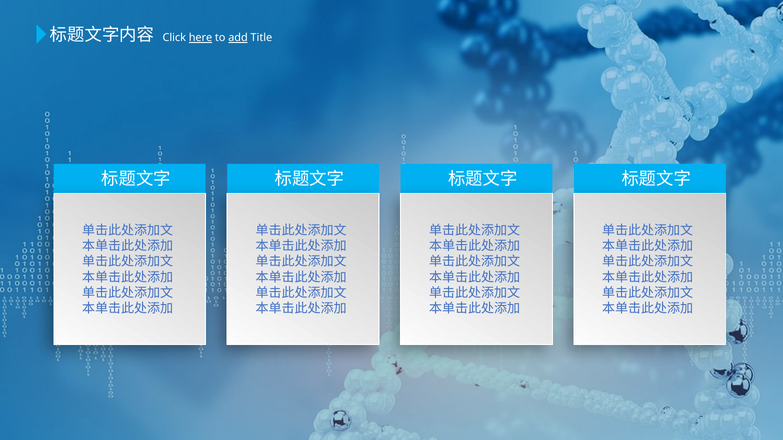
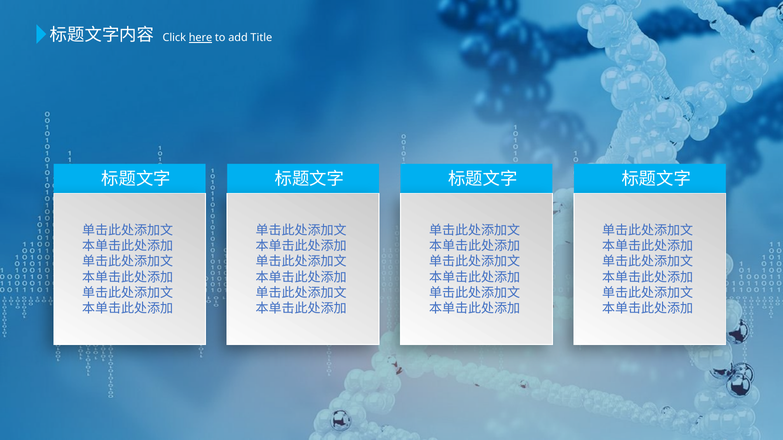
add underline: present -> none
